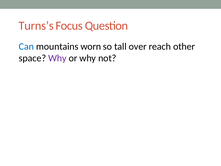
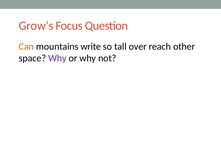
Turns’s: Turns’s -> Grow’s
Can colour: blue -> orange
worn: worn -> write
